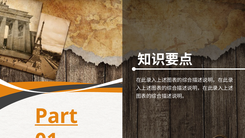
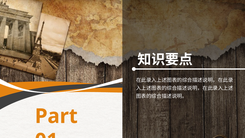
Part underline: present -> none
